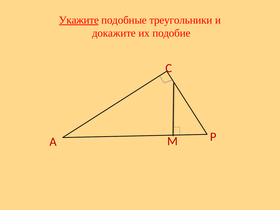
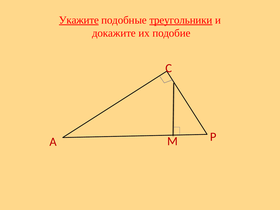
треугольники underline: none -> present
